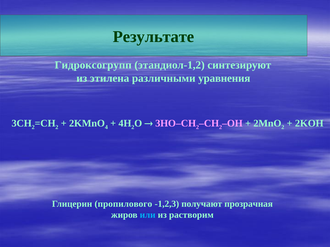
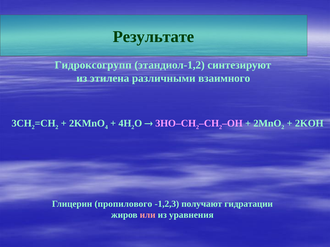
уравнения: уравнения -> взаимного
прозрачная: прозрачная -> гидратации
или colour: light blue -> pink
растворим: растворим -> уравнения
